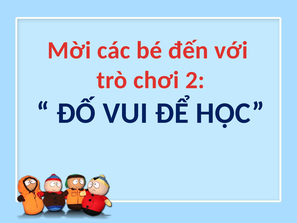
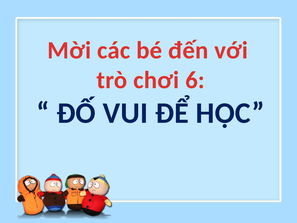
2: 2 -> 6
